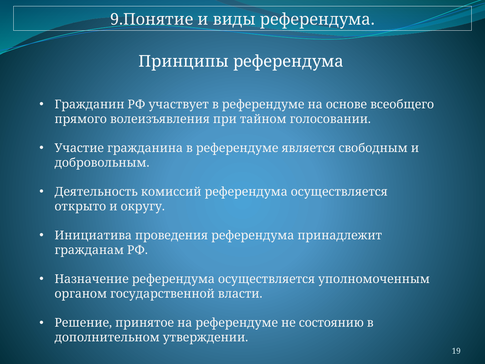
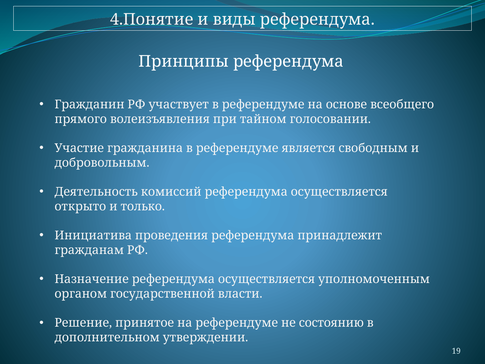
9.Понятие: 9.Понятие -> 4.Понятие
округу: округу -> только
